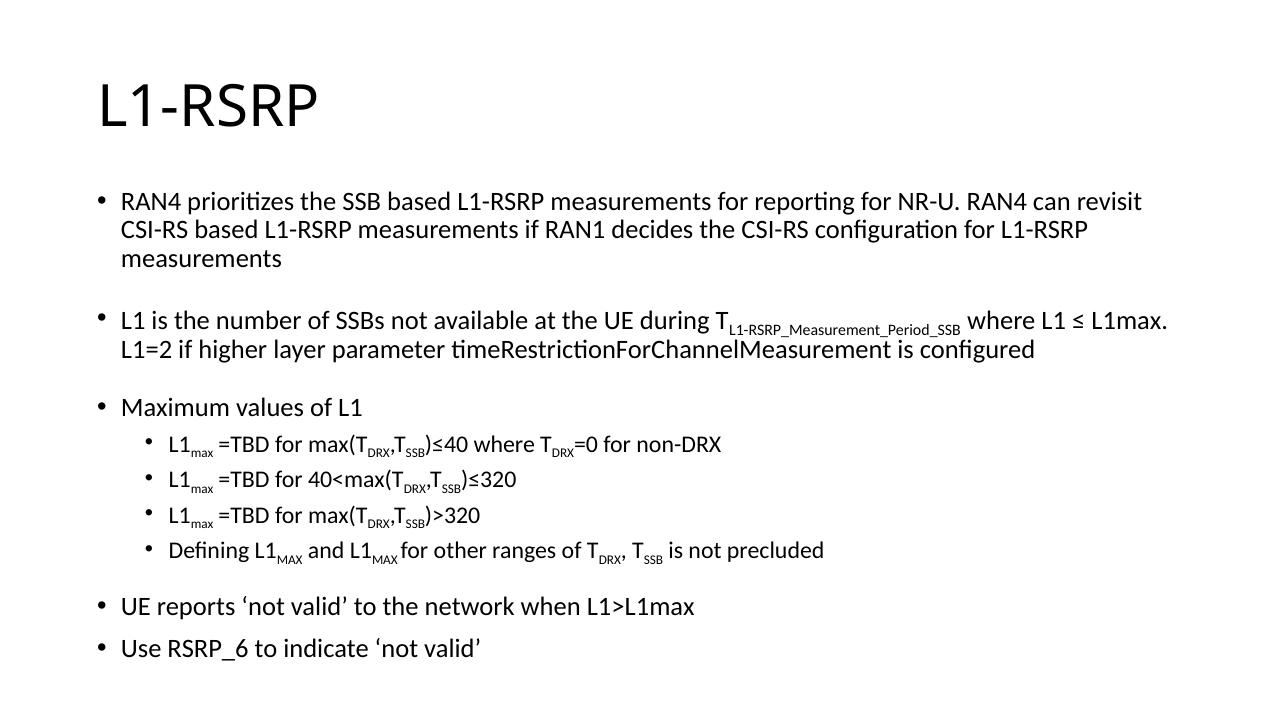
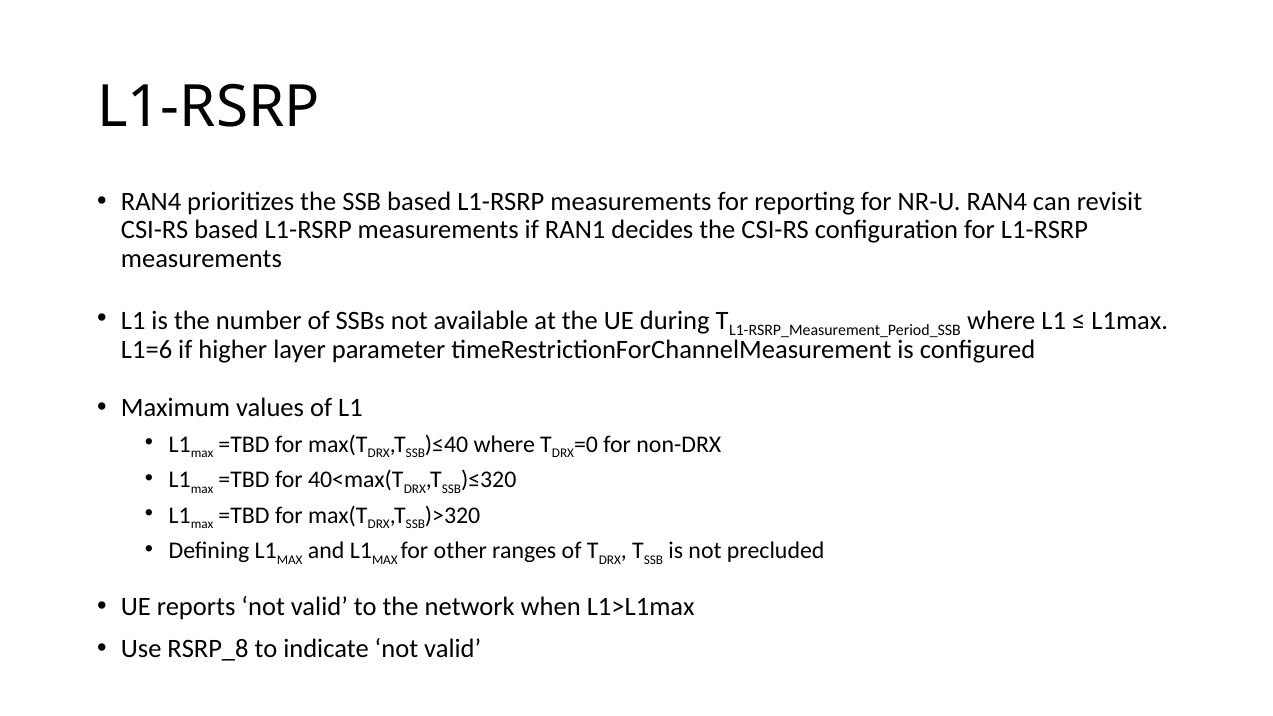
L1=2: L1=2 -> L1=6
RSRP_6: RSRP_6 -> RSRP_8
